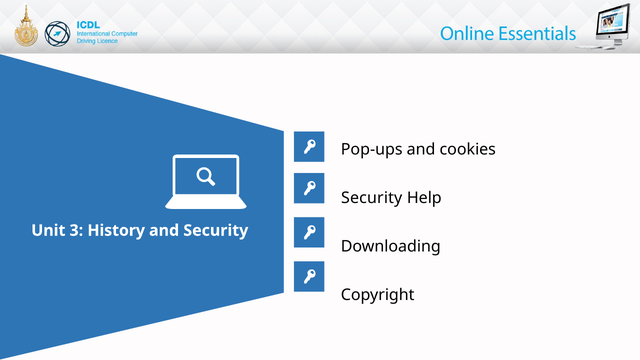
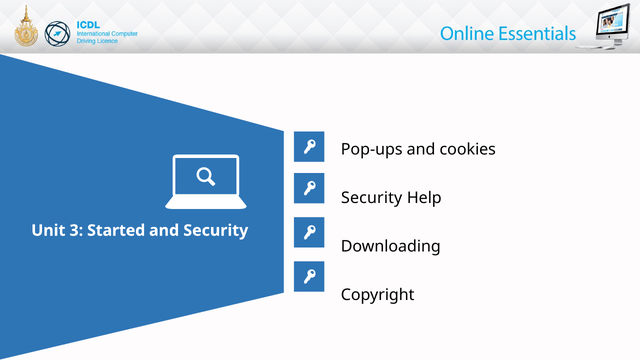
History: History -> Started
